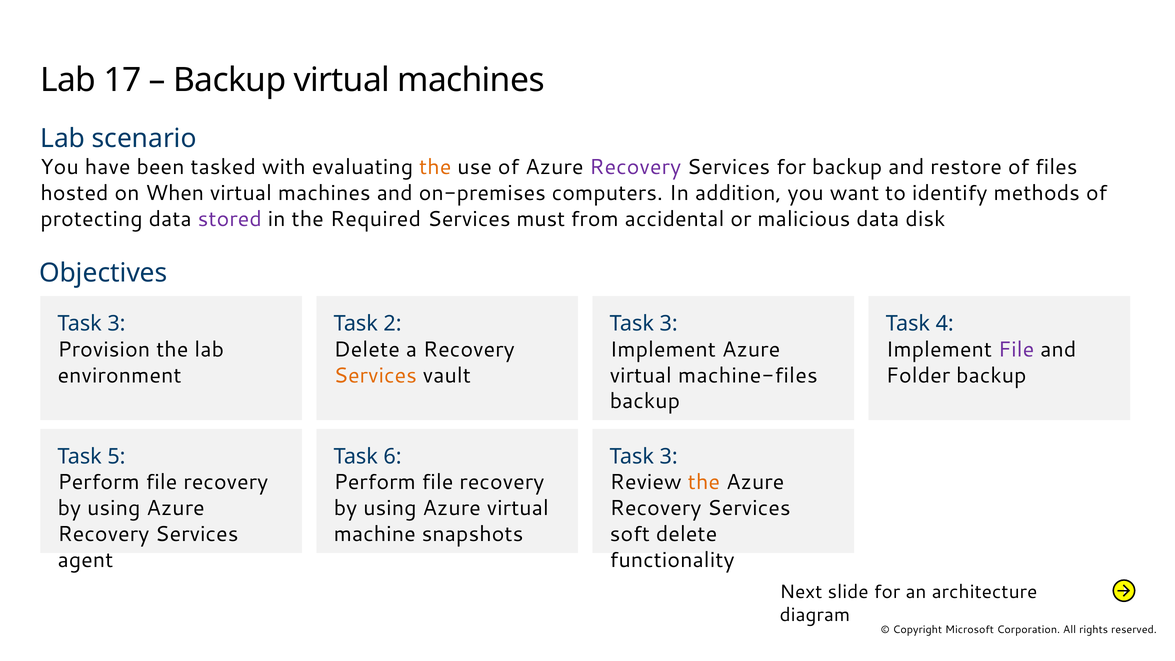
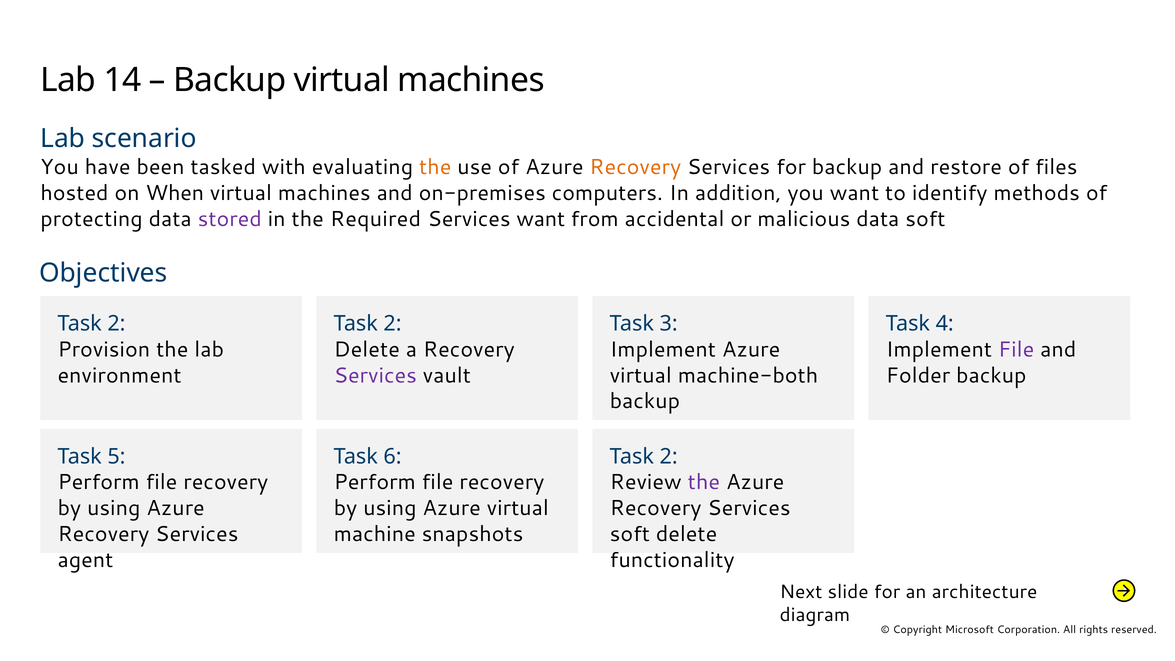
17: 17 -> 14
Recovery at (635, 167) colour: purple -> orange
Services must: must -> want
data disk: disk -> soft
3 at (116, 323): 3 -> 2
Services at (375, 375) colour: orange -> purple
machine-files: machine-files -> machine-both
3 at (669, 456): 3 -> 2
the at (704, 482) colour: orange -> purple
